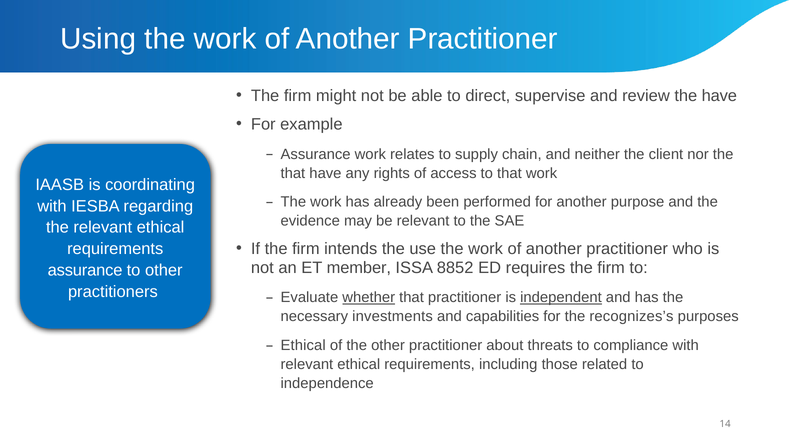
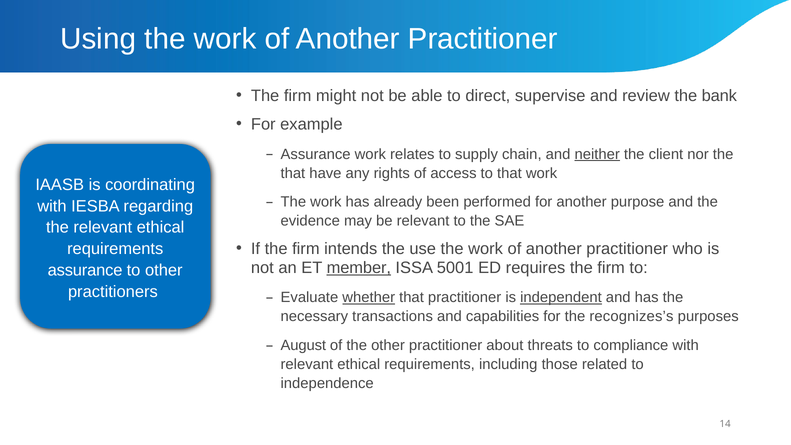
the have: have -> bank
neither underline: none -> present
member underline: none -> present
8852: 8852 -> 5001
investments: investments -> transactions
Ethical at (303, 345): Ethical -> August
